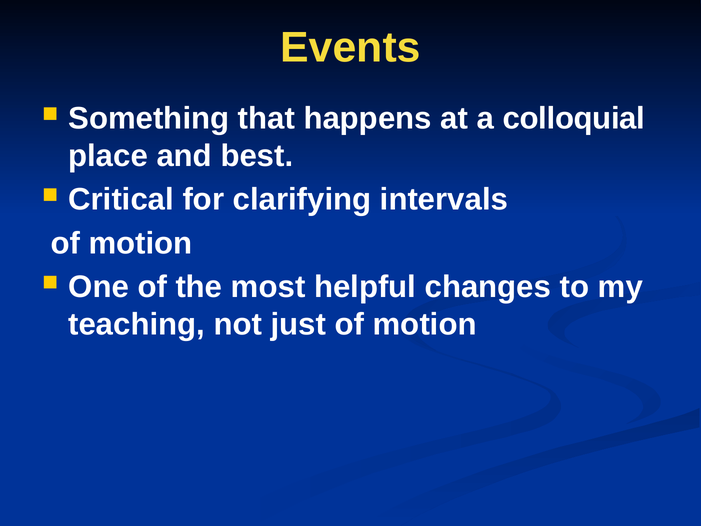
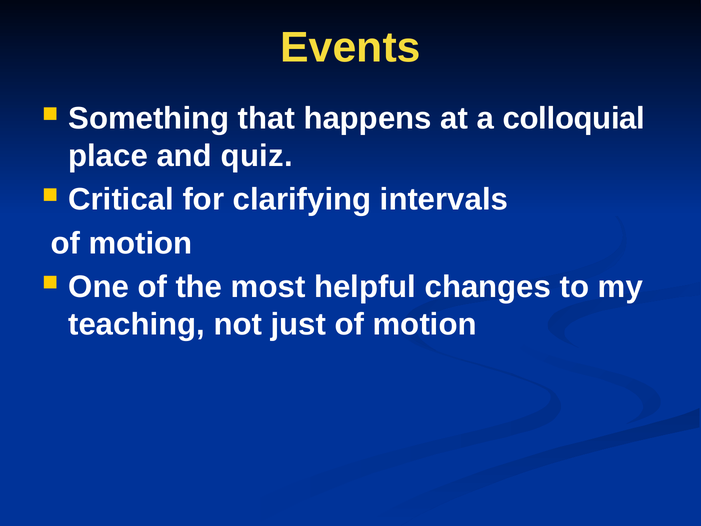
best: best -> quiz
